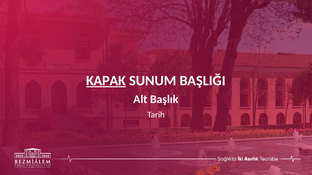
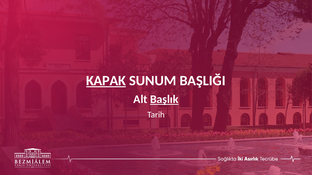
Başlık underline: none -> present
